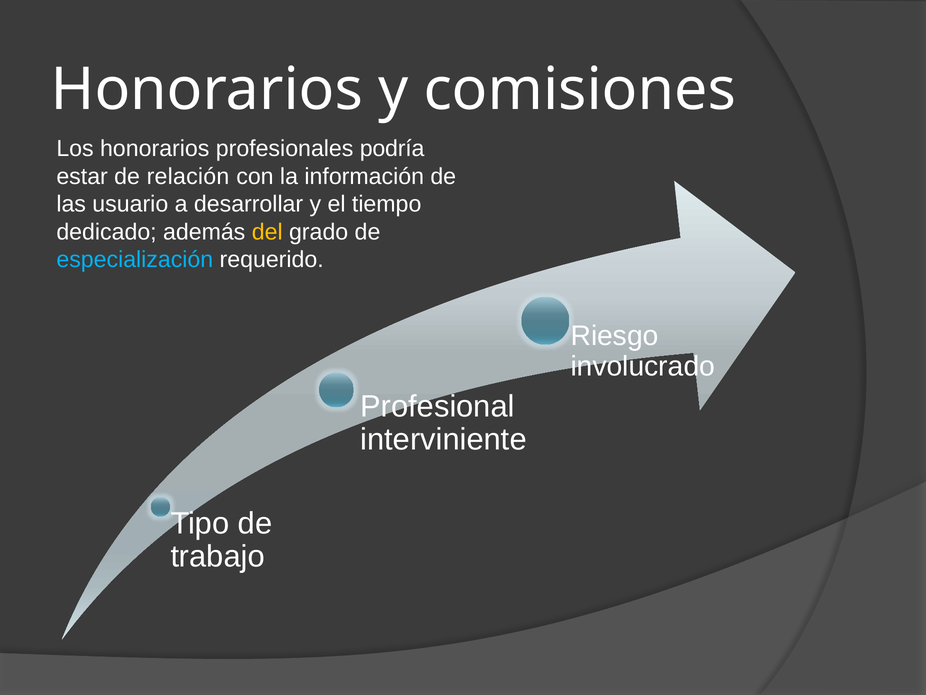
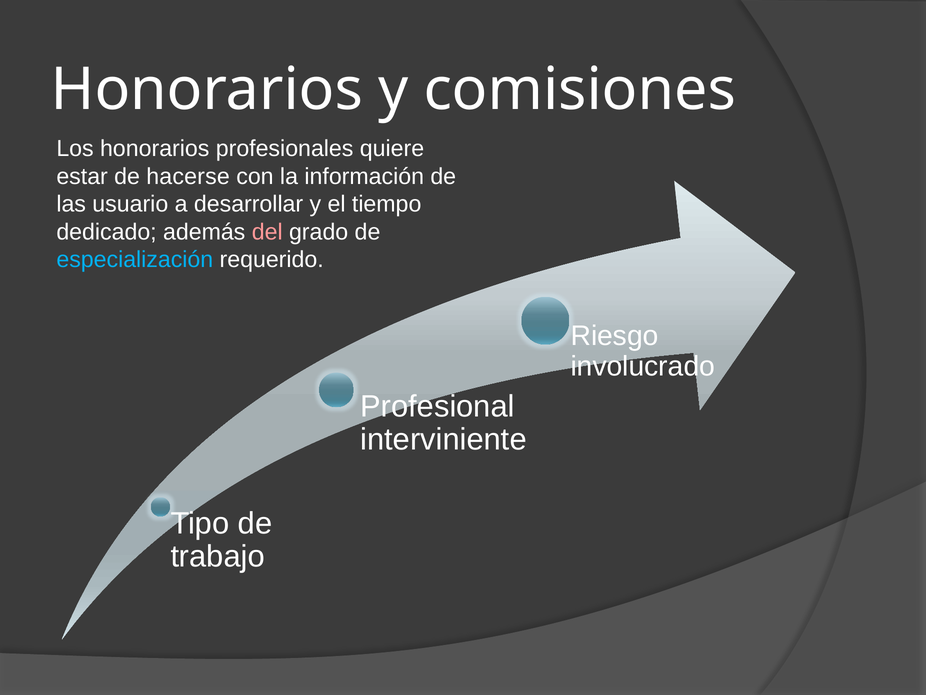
podría: podría -> quiere
relación: relación -> hacerse
del colour: yellow -> pink
